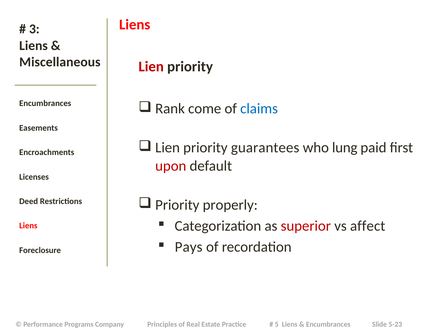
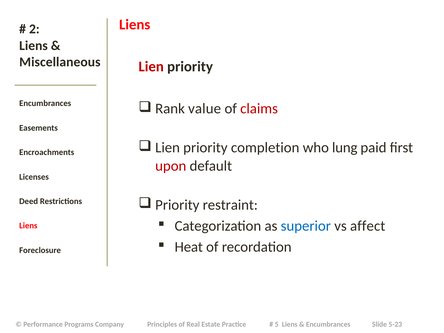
3: 3 -> 2
come: come -> value
claims colour: blue -> red
guarantees: guarantees -> completion
properly: properly -> restraint
superior colour: red -> blue
Pays: Pays -> Heat
